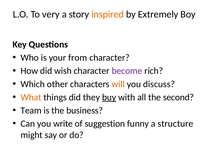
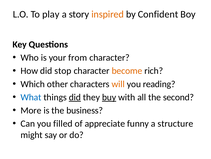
very: very -> play
Extremely: Extremely -> Confident
wish: wish -> stop
become colour: purple -> orange
discuss: discuss -> reading
What colour: orange -> blue
did at (75, 97) underline: none -> present
Team: Team -> More
write: write -> filled
suggestion: suggestion -> appreciate
